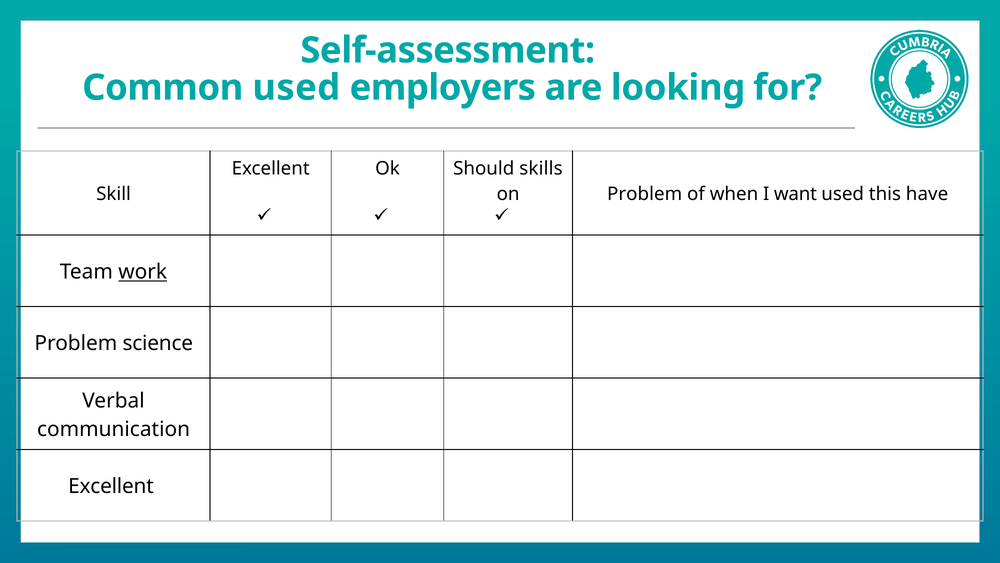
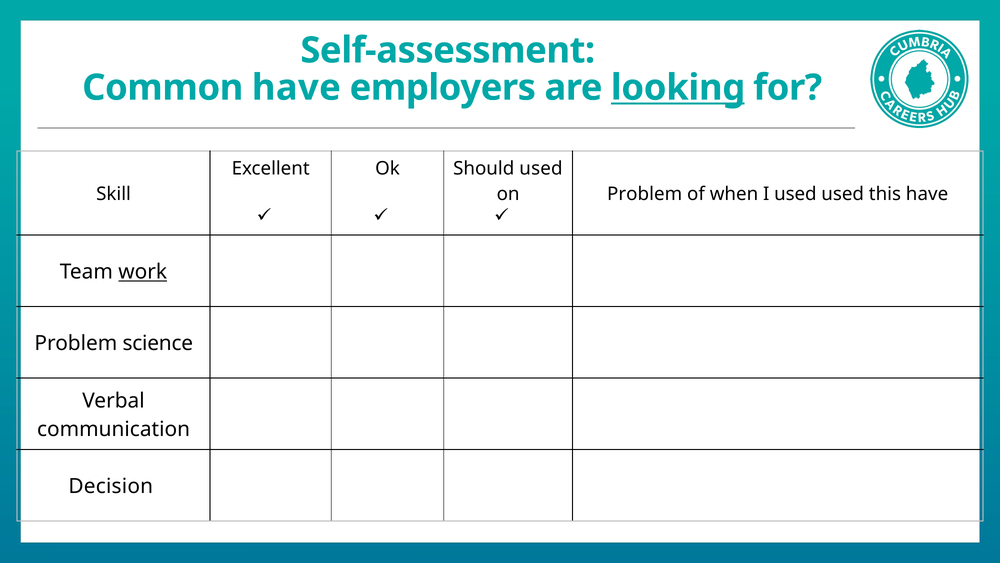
Common used: used -> have
looking underline: none -> present
Should skills: skills -> used
I want: want -> used
Excellent at (111, 486): Excellent -> Decision
